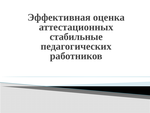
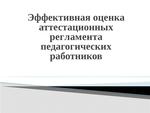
стабильные: стабильные -> регламента
